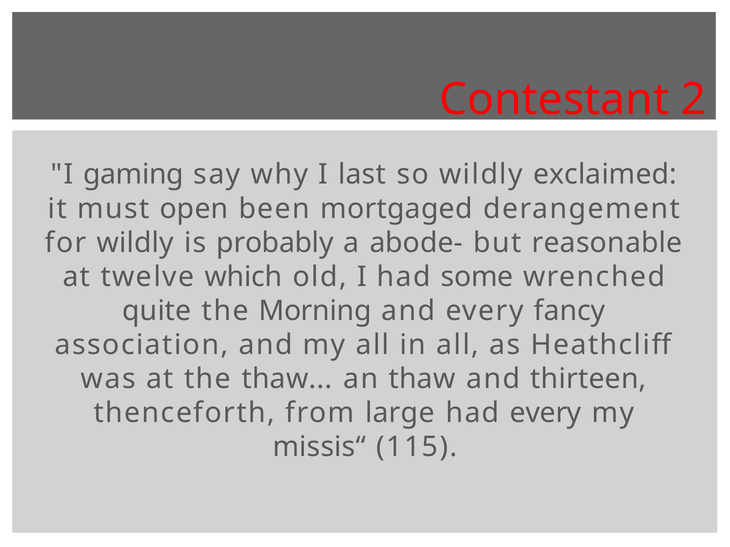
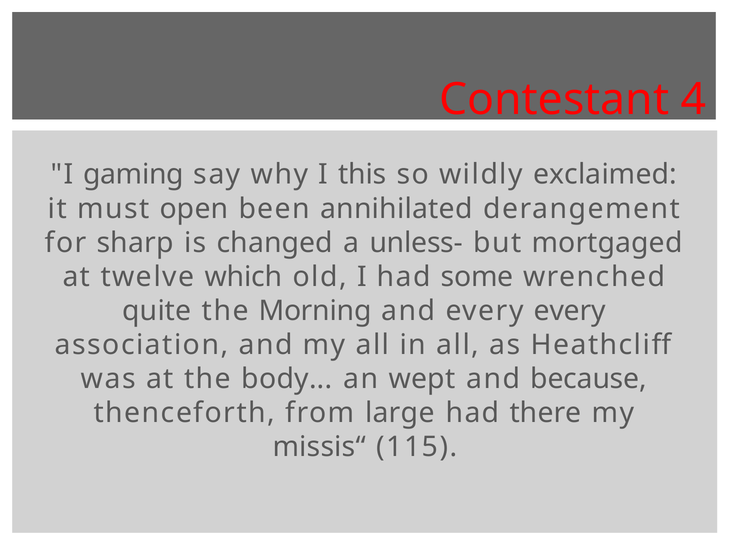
2: 2 -> 4
last: last -> this
mortgaged: mortgaged -> annihilated
for wildly: wildly -> sharp
probably: probably -> changed
abode-: abode- -> unless-
reasonable: reasonable -> mortgaged
every fancy: fancy -> every
the thaw: thaw -> body
an thaw: thaw -> wept
thirteen: thirteen -> because
had every: every -> there
